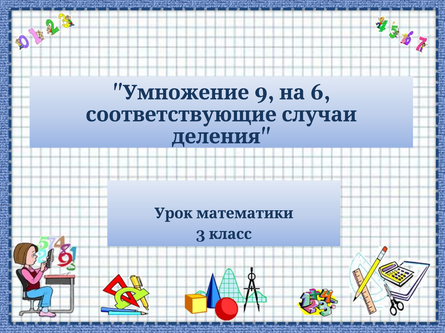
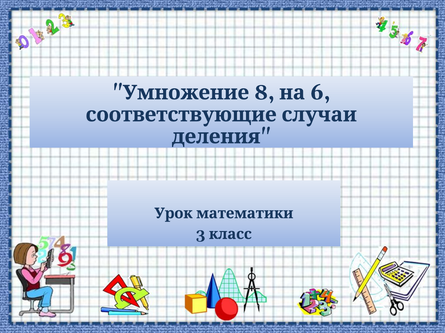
9: 9 -> 8
